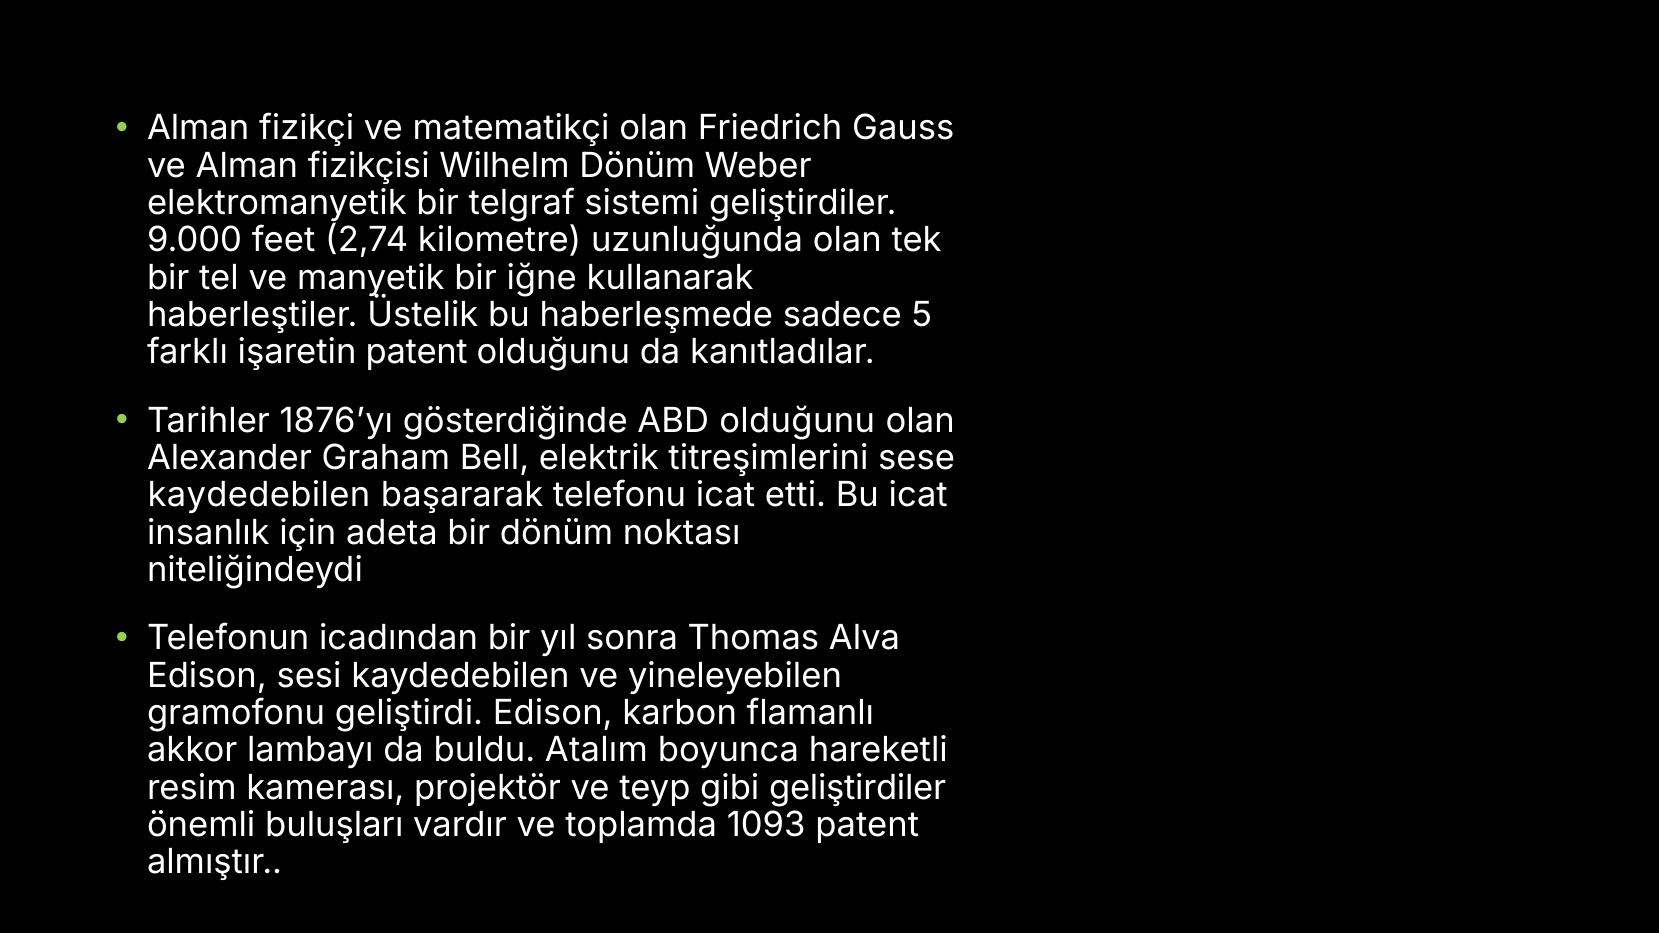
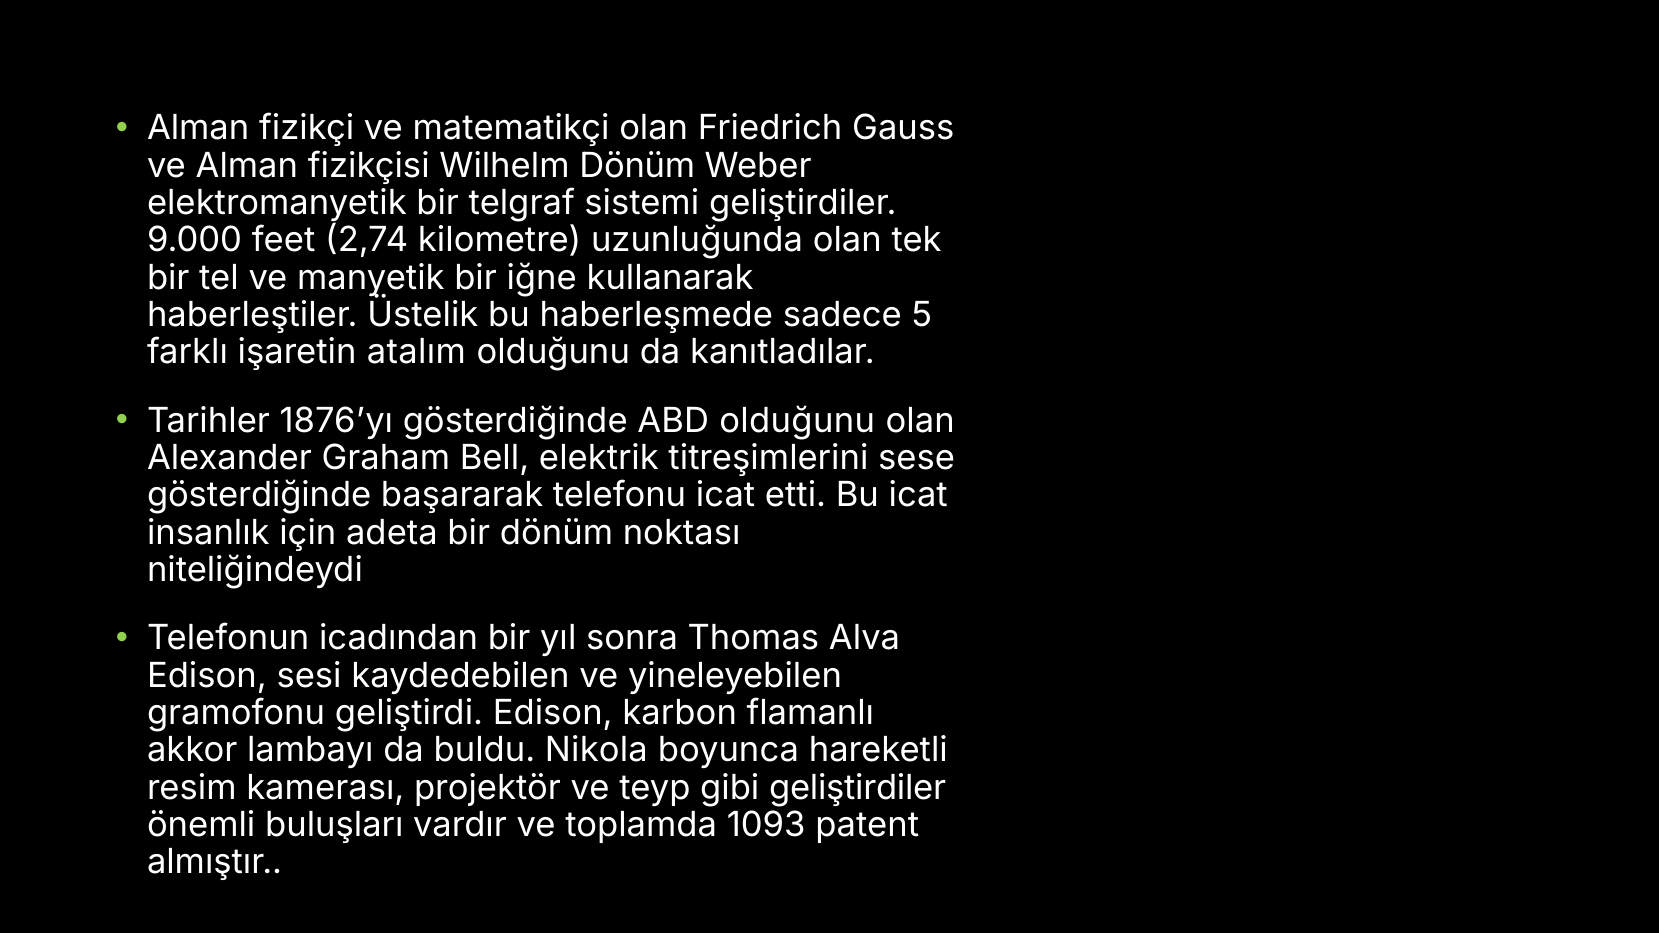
işaretin patent: patent -> atalım
kaydedebilen at (259, 495): kaydedebilen -> gösterdiğinde
Atalım: Atalım -> Nikola
